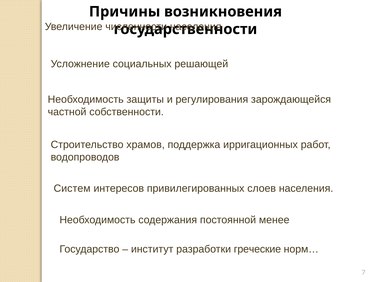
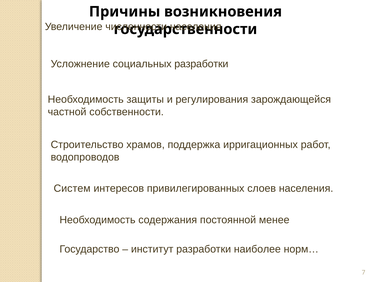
социальных решающей: решающей -> разработки
греческие: греческие -> наиболее
